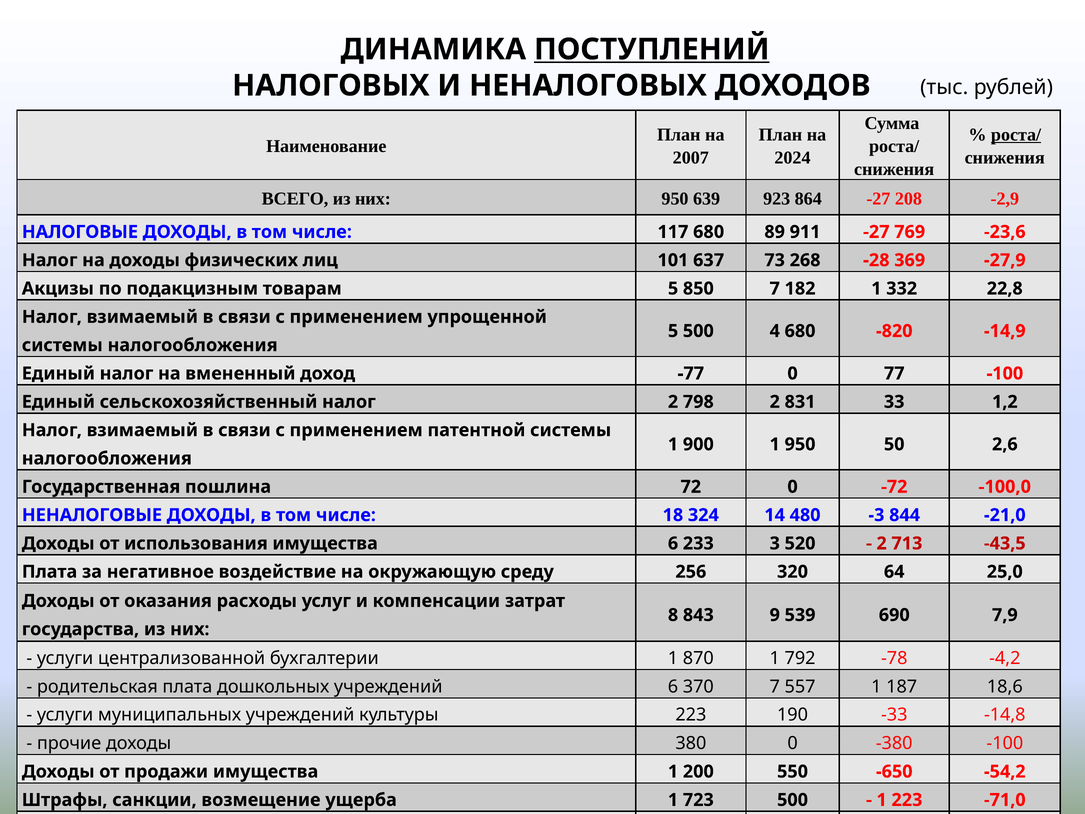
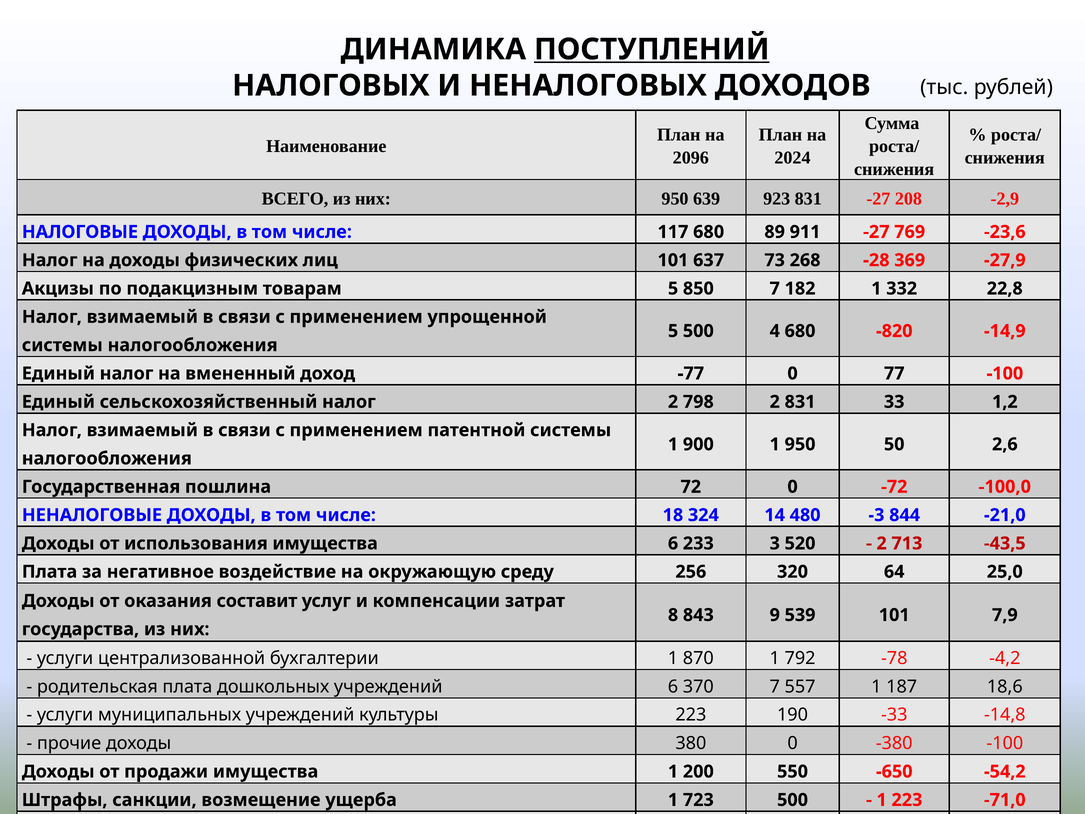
роста/ at (1016, 135) underline: present -> none
2007: 2007 -> 2096
923 864: 864 -> 831
расходы: расходы -> составит
539 690: 690 -> 101
